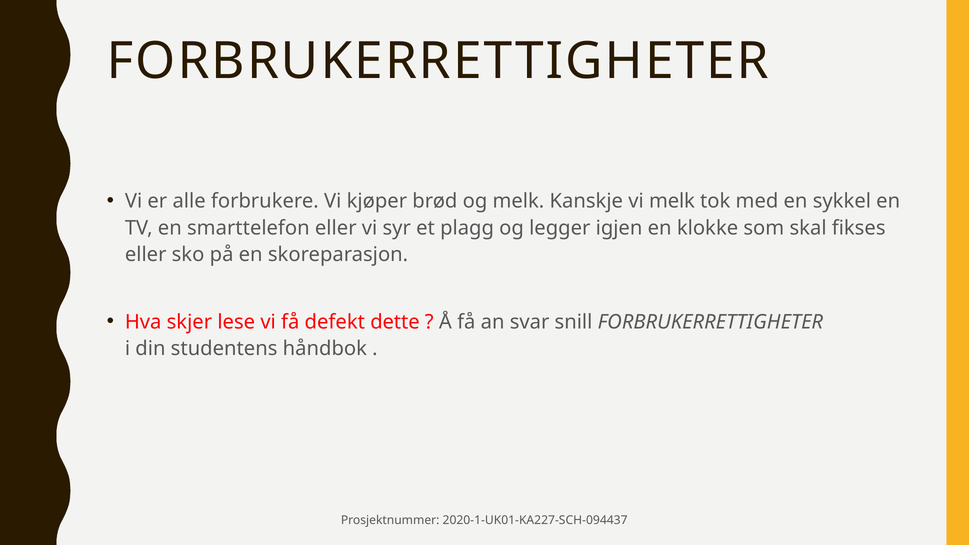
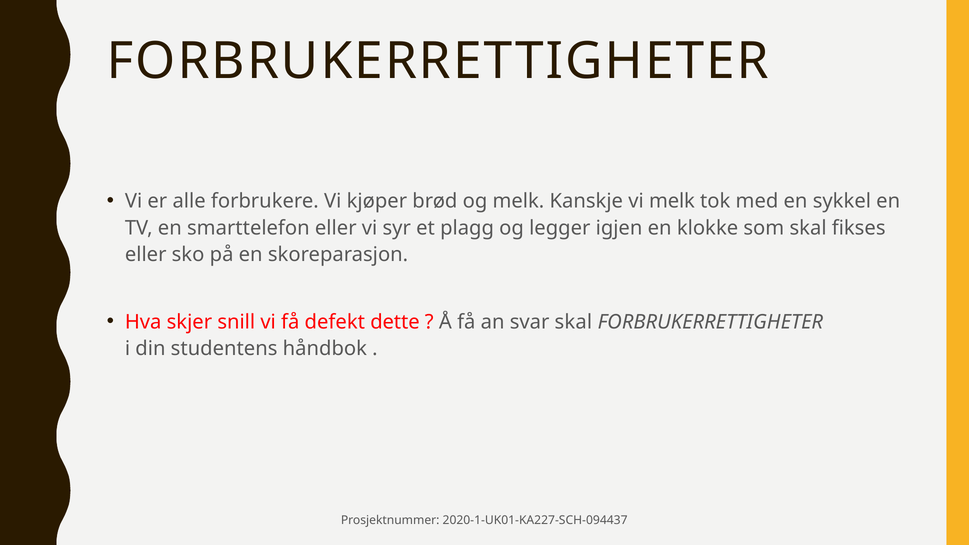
lese: lese -> snill
svar snill: snill -> skal
